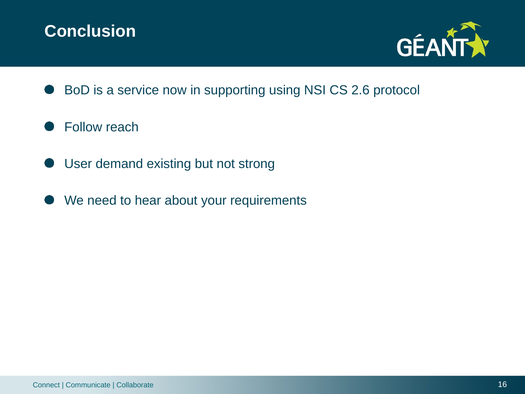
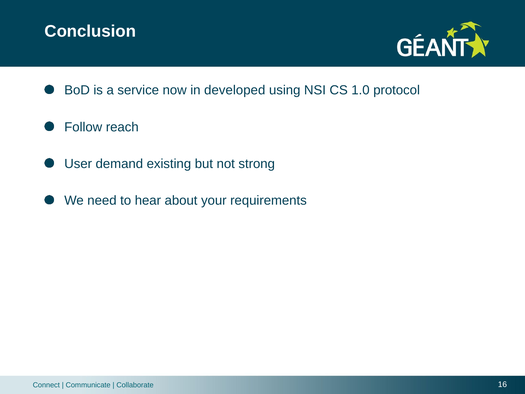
supporting: supporting -> developed
2.6: 2.6 -> 1.0
